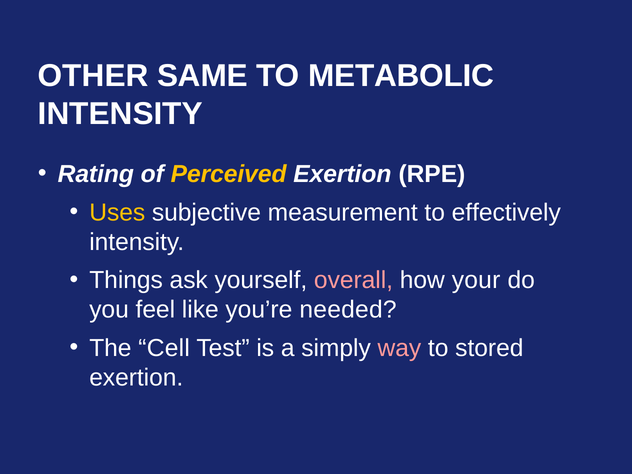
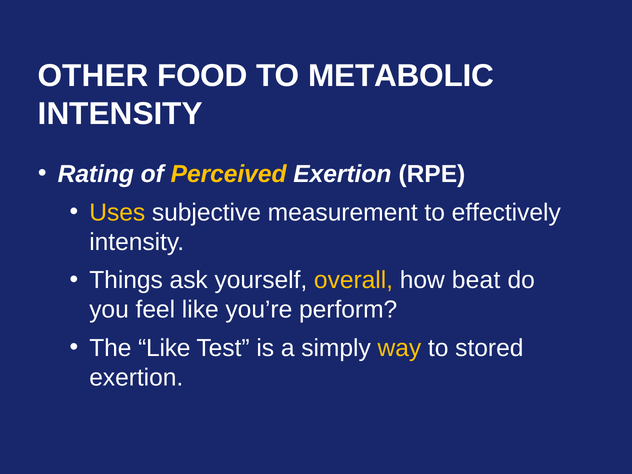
SAME: SAME -> FOOD
overall colour: pink -> yellow
your: your -> beat
needed: needed -> perform
The Cell: Cell -> Like
way colour: pink -> yellow
